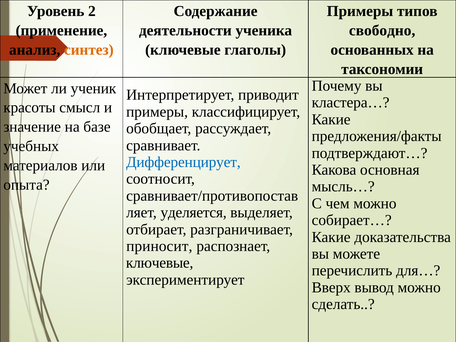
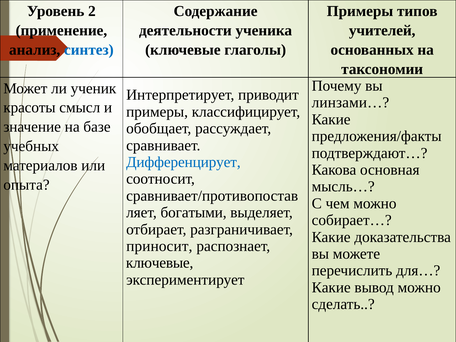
свободно: свободно -> учителей
синтез colour: orange -> blue
кластера…: кластера… -> линзами…
уделяется: уделяется -> богатыми
Вверх at (331, 287): Вверх -> Какие
